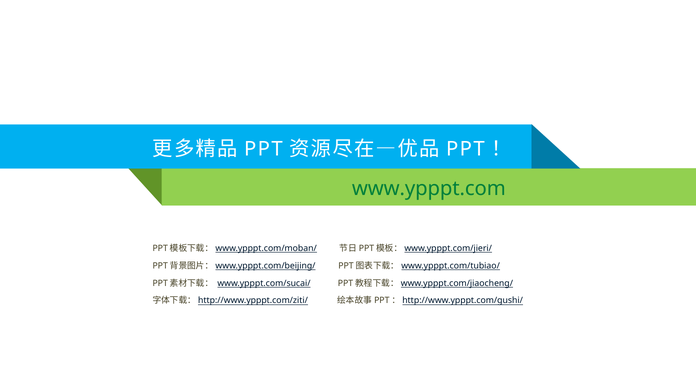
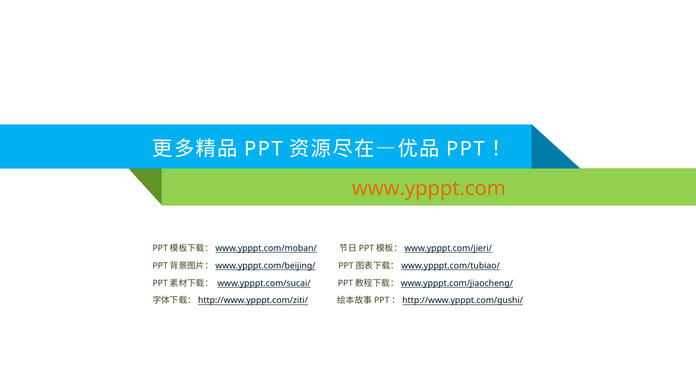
www.ypppt.com colour: green -> orange
